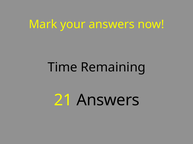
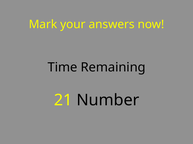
21 Answers: Answers -> Number
